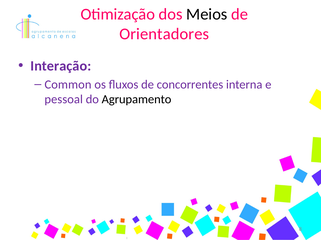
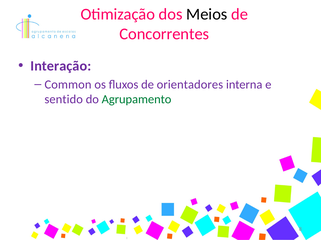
Orientadores: Orientadores -> Concorrentes
concorrentes: concorrentes -> orientadores
pessoal: pessoal -> sentido
Agrupamento colour: black -> green
